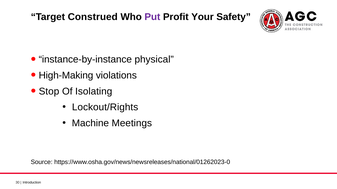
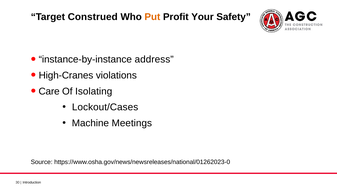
Put colour: purple -> orange
physical: physical -> address
High-Making: High-Making -> High-Cranes
Stop: Stop -> Care
Lockout/Rights: Lockout/Rights -> Lockout/Cases
